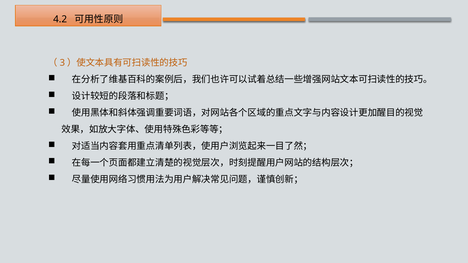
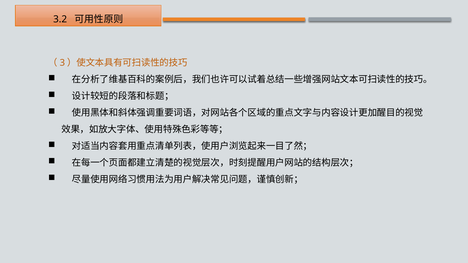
4.2: 4.2 -> 3.2
